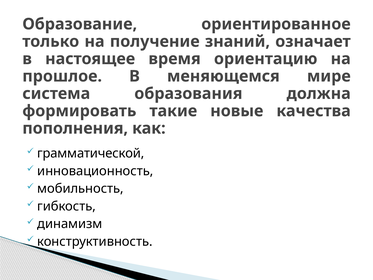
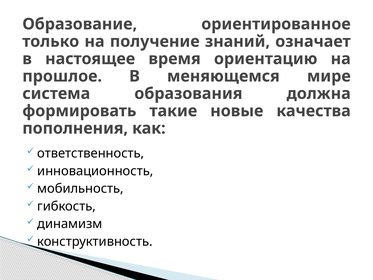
грамматической: грамматической -> ответственность
